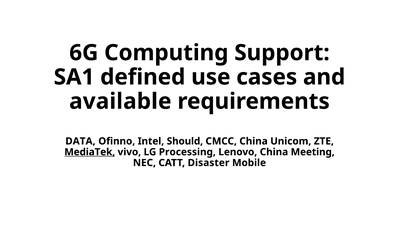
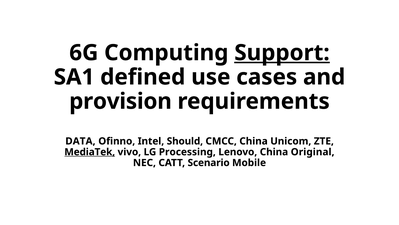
Support underline: none -> present
available: available -> provision
Meeting: Meeting -> Original
Disaster: Disaster -> Scenario
